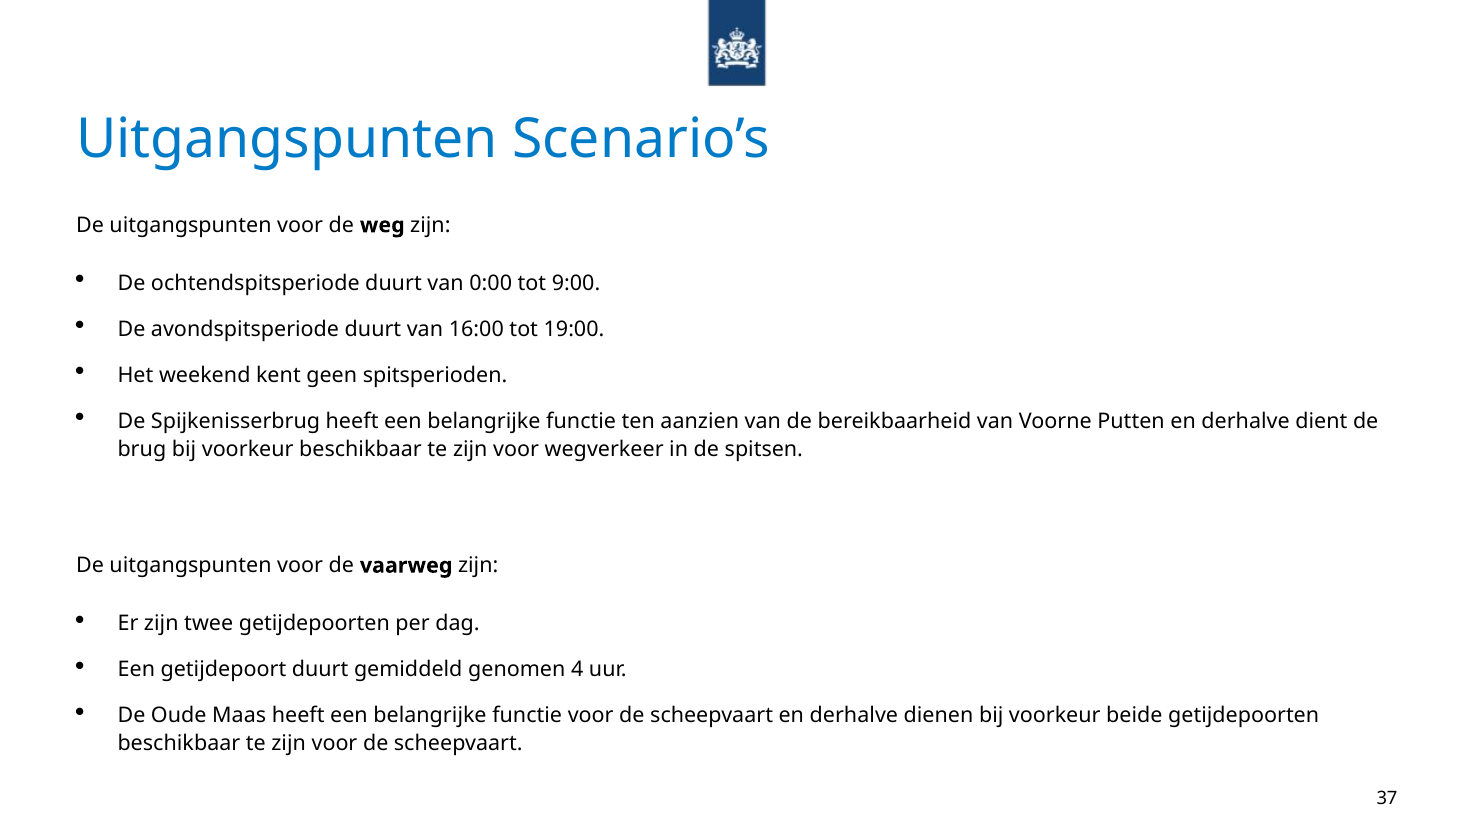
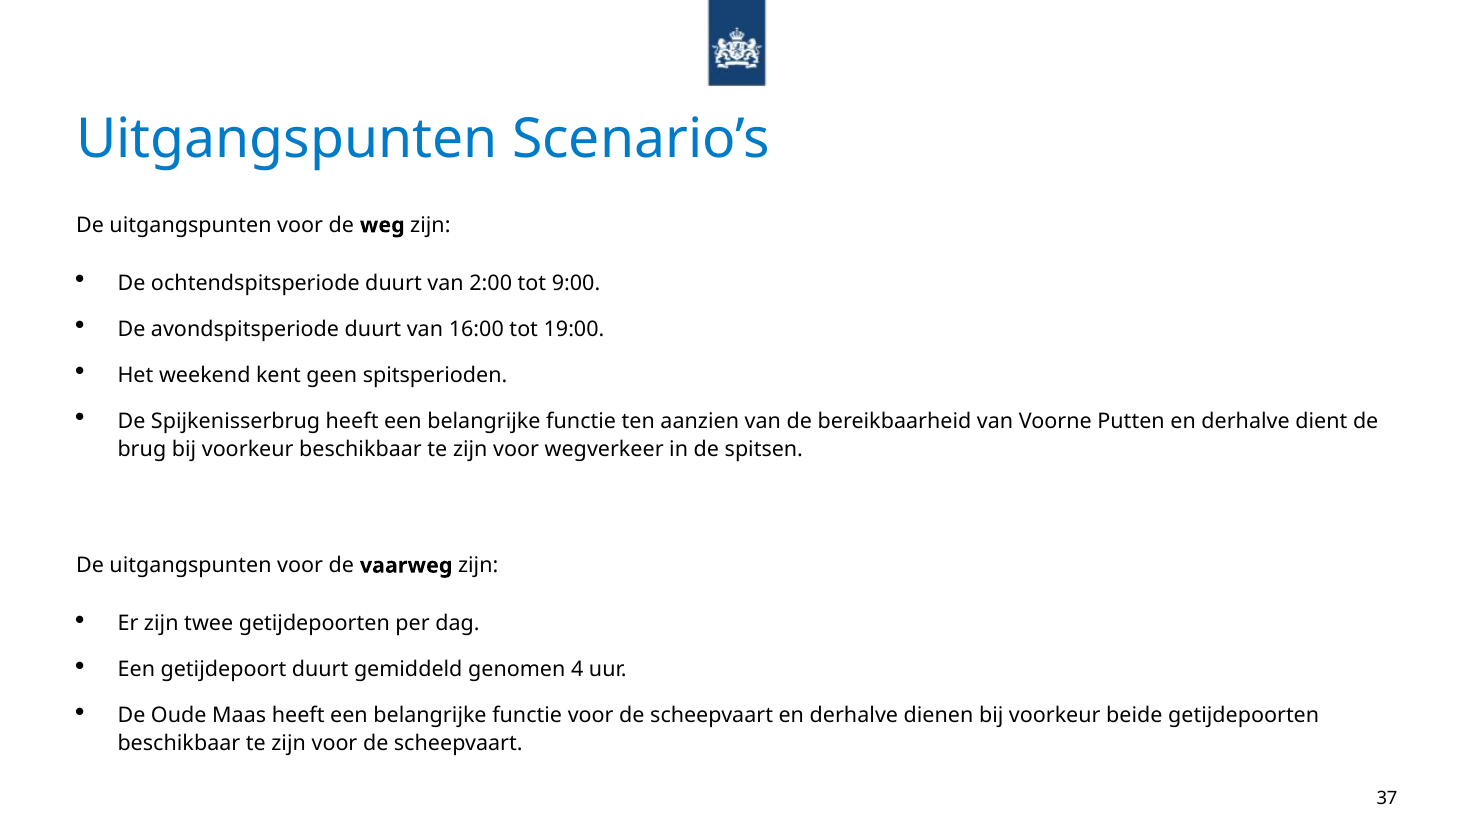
0:00: 0:00 -> 2:00
